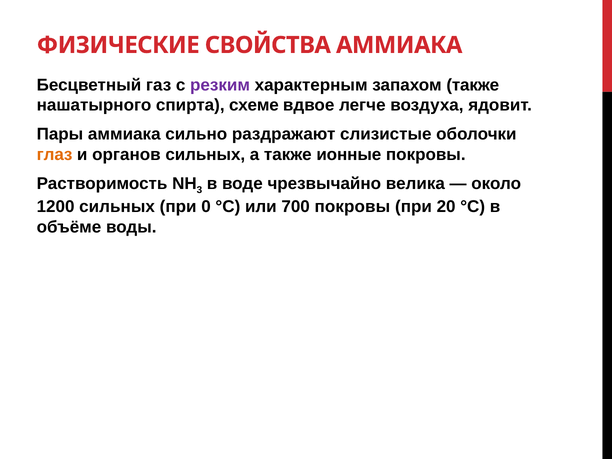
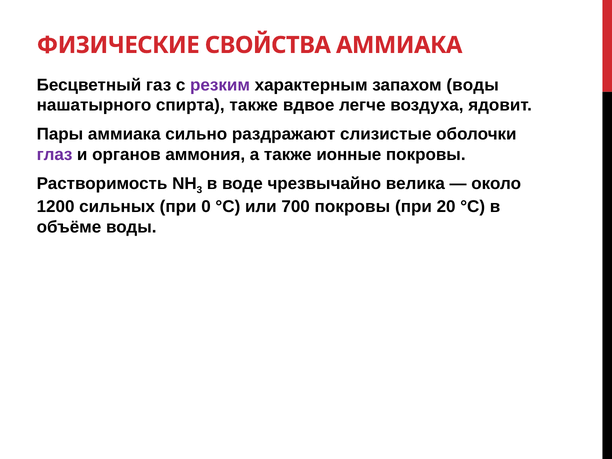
запахом также: также -> воды
спирта схеме: схеме -> также
глаз colour: orange -> purple
органов сильных: сильных -> аммония
